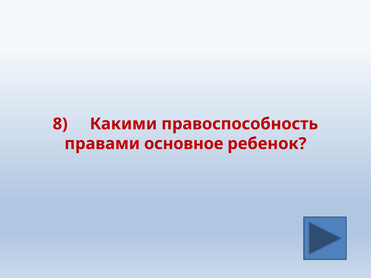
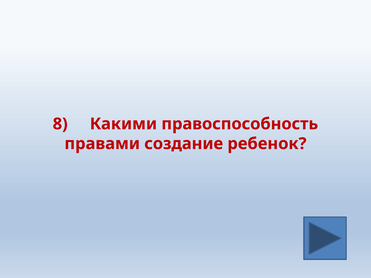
основное: основное -> создание
